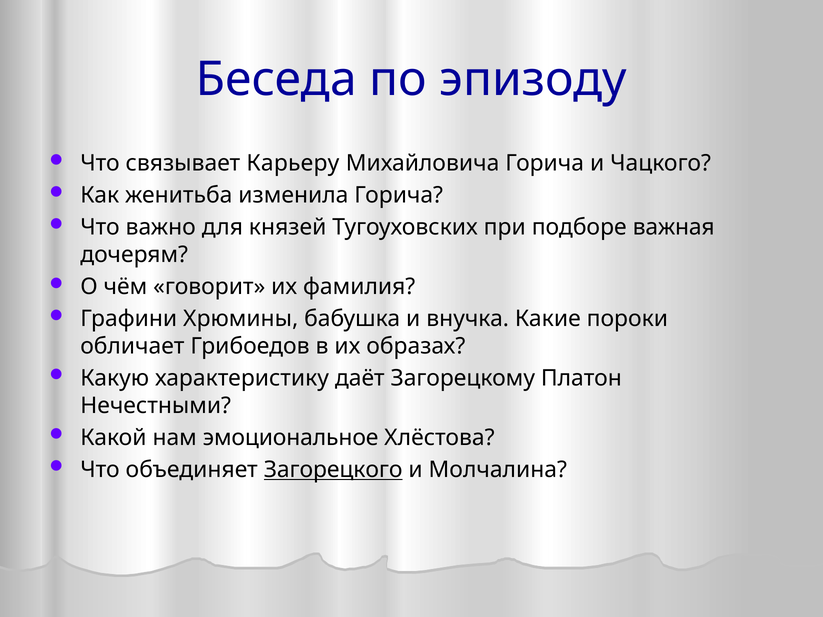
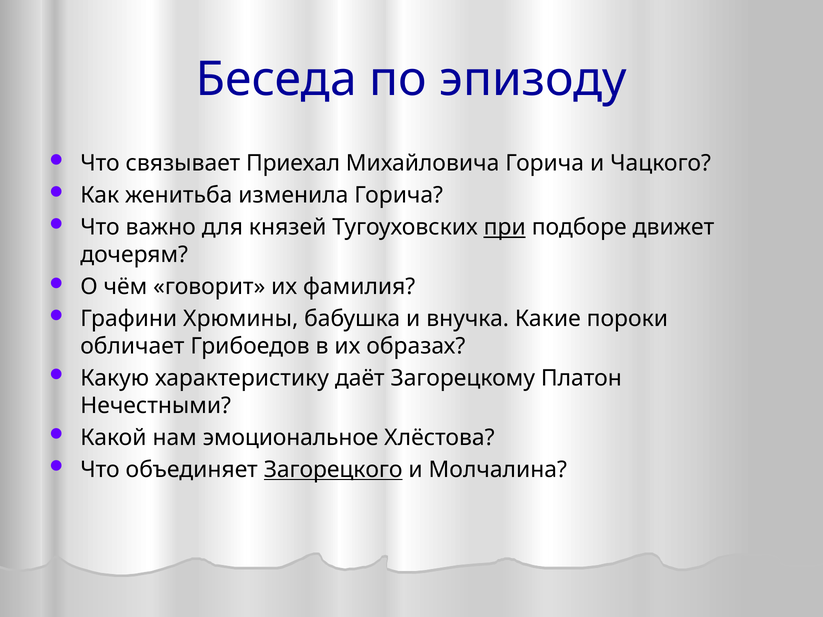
Карьеру: Карьеру -> Приехал
при underline: none -> present
важная: важная -> движет
